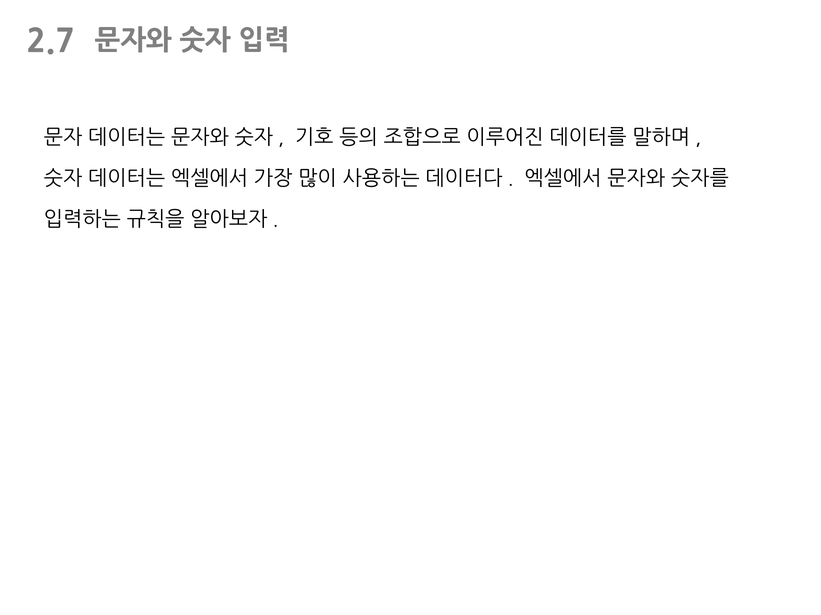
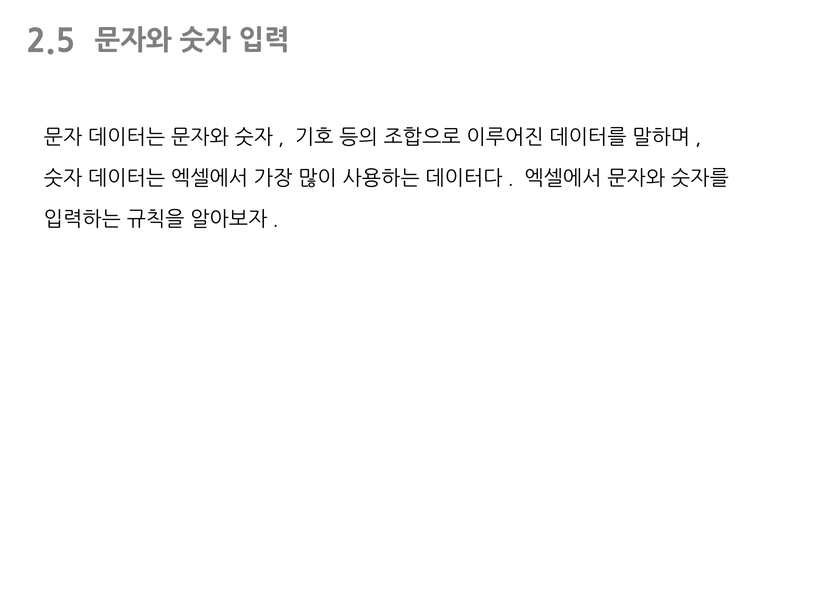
2.7: 2.7 -> 2.5
